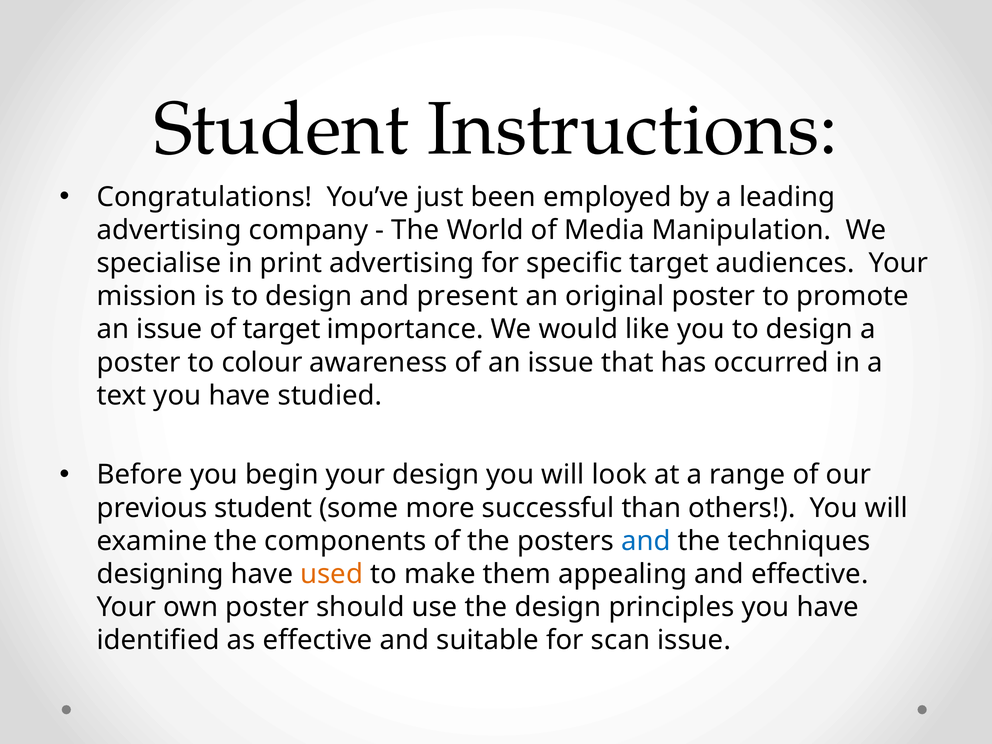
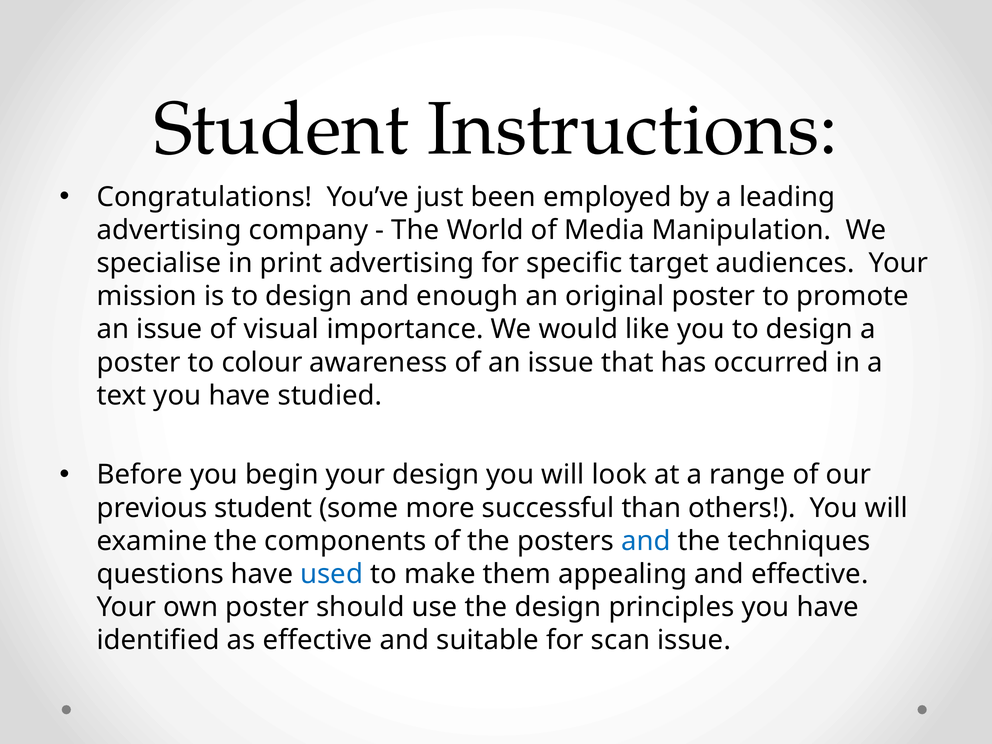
present: present -> enough
of target: target -> visual
designing: designing -> questions
used colour: orange -> blue
